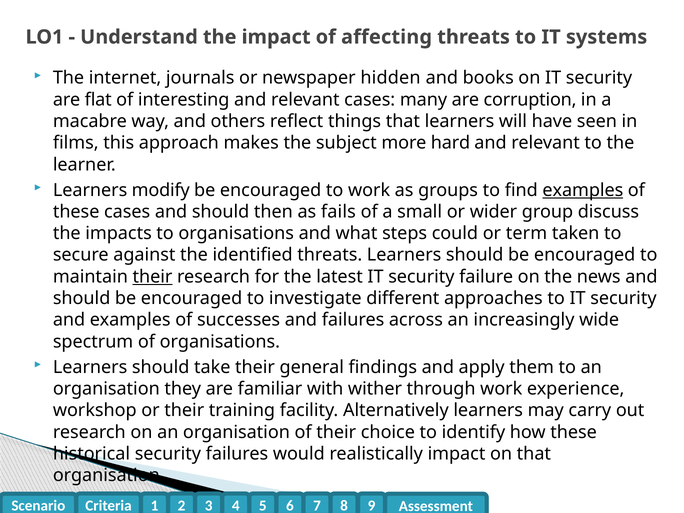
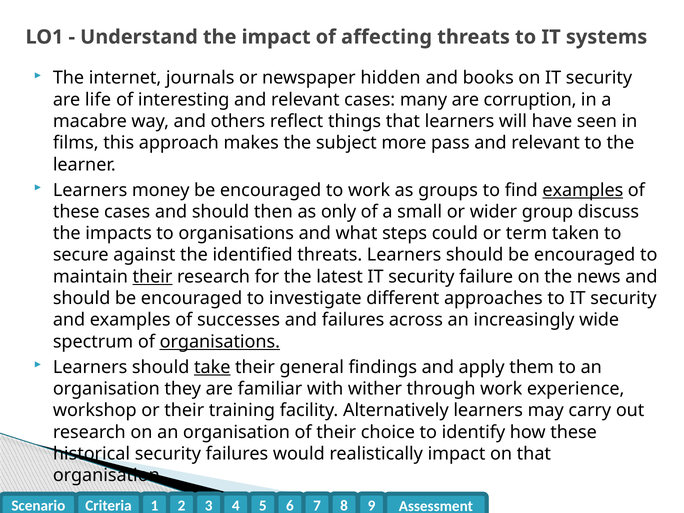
flat: flat -> life
hard: hard -> pass
modify: modify -> money
fails: fails -> only
organisations at (220, 342) underline: none -> present
take underline: none -> present
